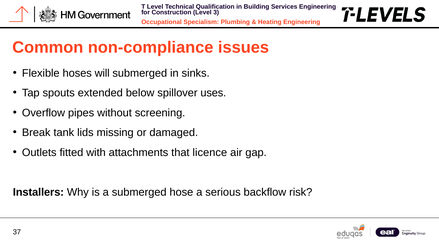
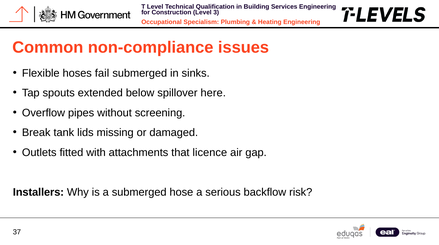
will: will -> fail
uses: uses -> here
